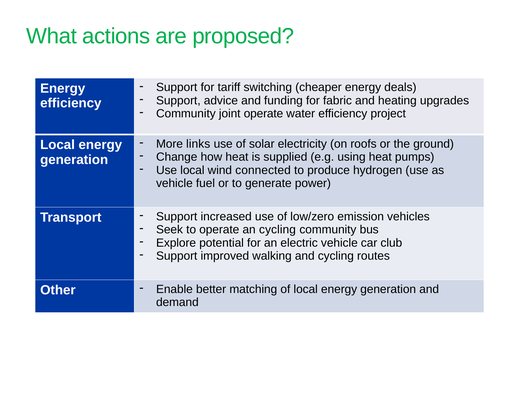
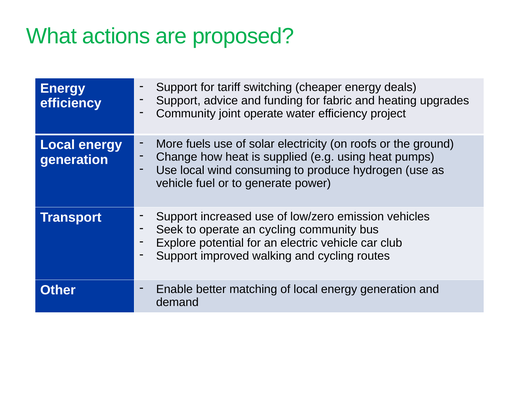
links: links -> fuels
connected: connected -> consuming
